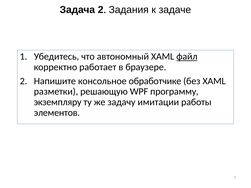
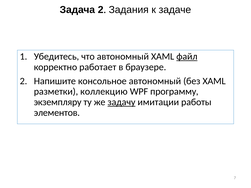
консольное обработчике: обработчике -> автономный
решающую: решающую -> коллекцию
задачу underline: none -> present
